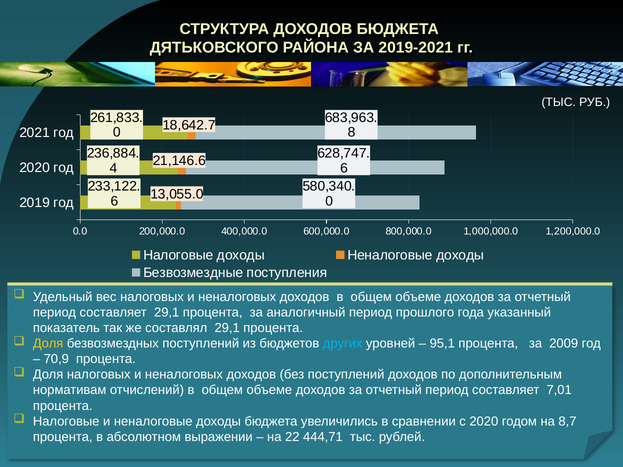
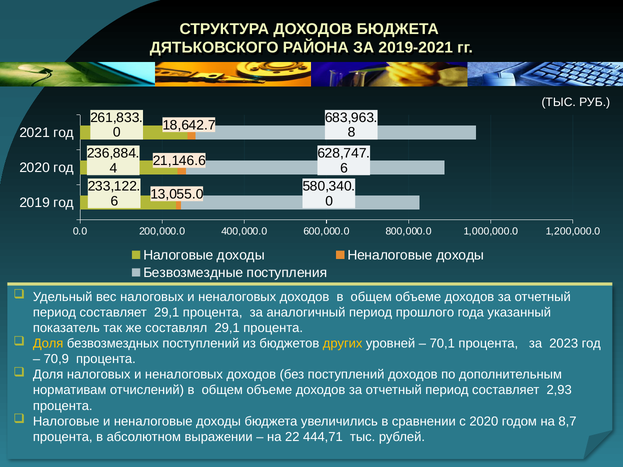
других colour: light blue -> yellow
95,1: 95,1 -> 70,1
2009: 2009 -> 2023
7,01: 7,01 -> 2,93
